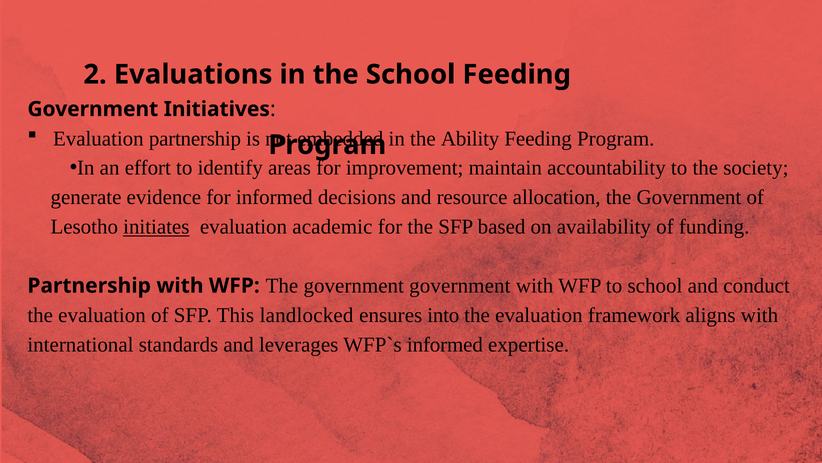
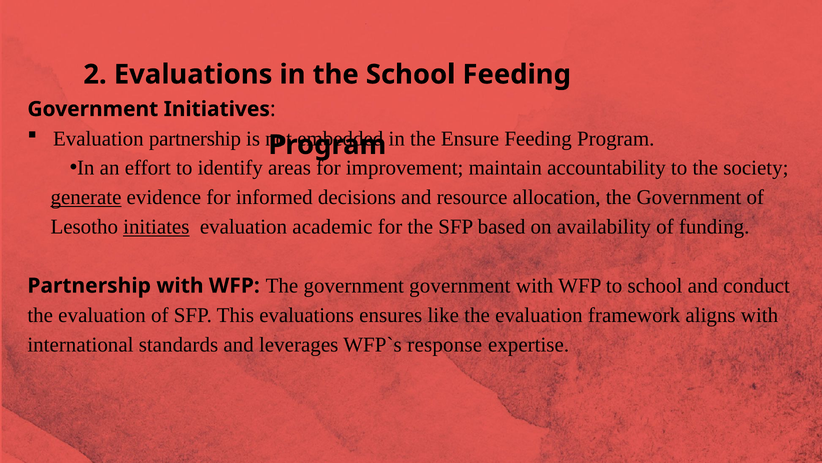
Ability: Ability -> Ensure
generate underline: none -> present
This landlocked: landlocked -> evaluations
into: into -> like
informed at (445, 344): informed -> response
